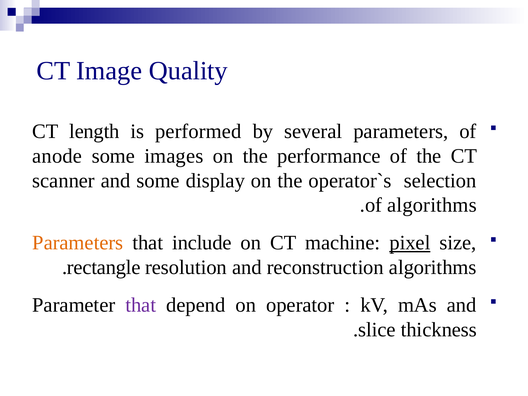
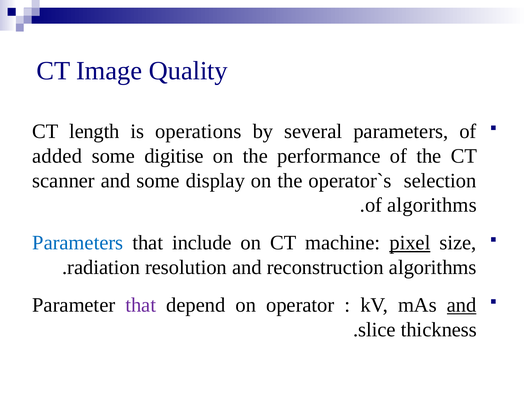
performed: performed -> operations
anode: anode -> added
images: images -> digitise
Parameters at (78, 243) colour: orange -> blue
rectangle: rectangle -> radiation
and at (462, 305) underline: none -> present
